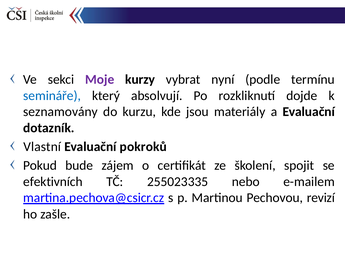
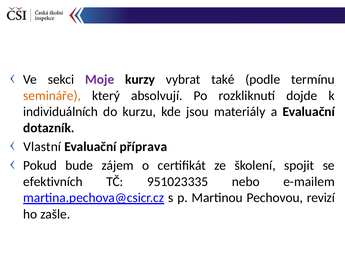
nyní: nyní -> také
semináře colour: blue -> orange
seznamovány: seznamovány -> individuálních
pokroků: pokroků -> příprava
255023335: 255023335 -> 951023335
